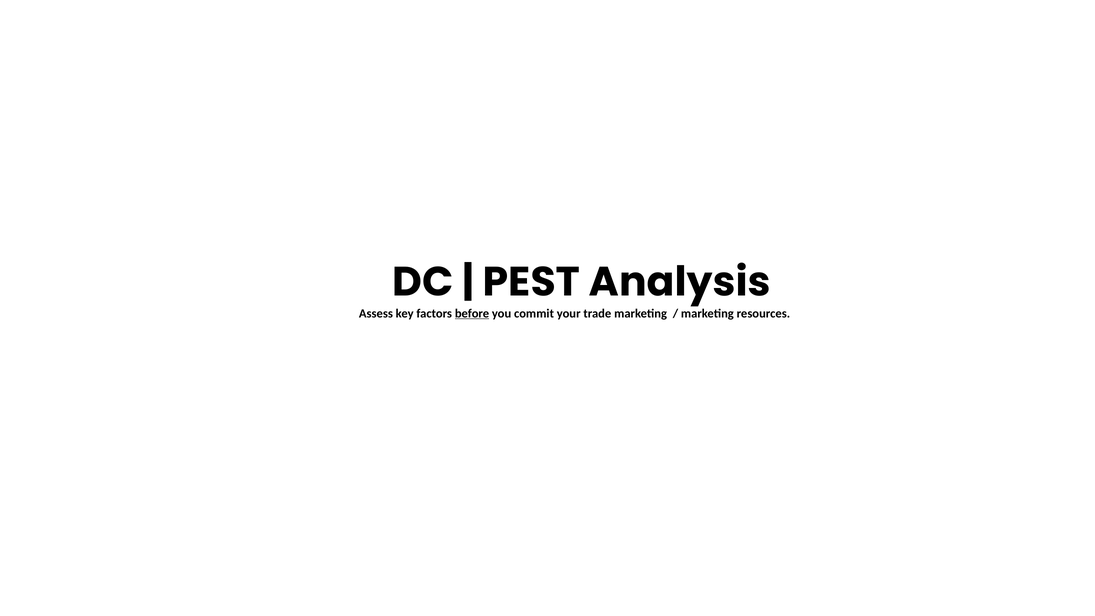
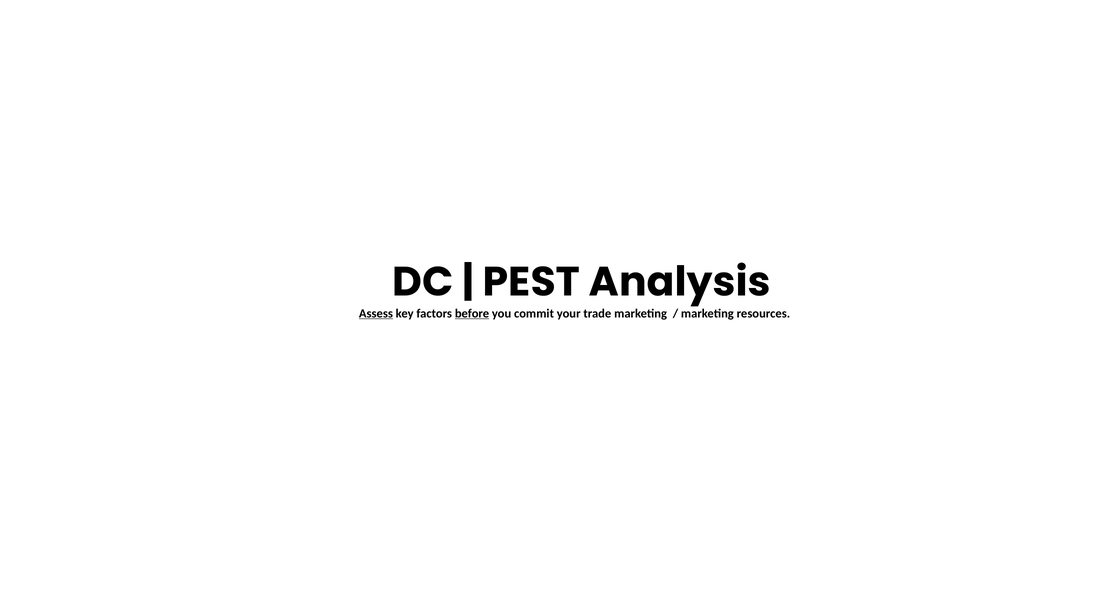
Assess underline: none -> present
